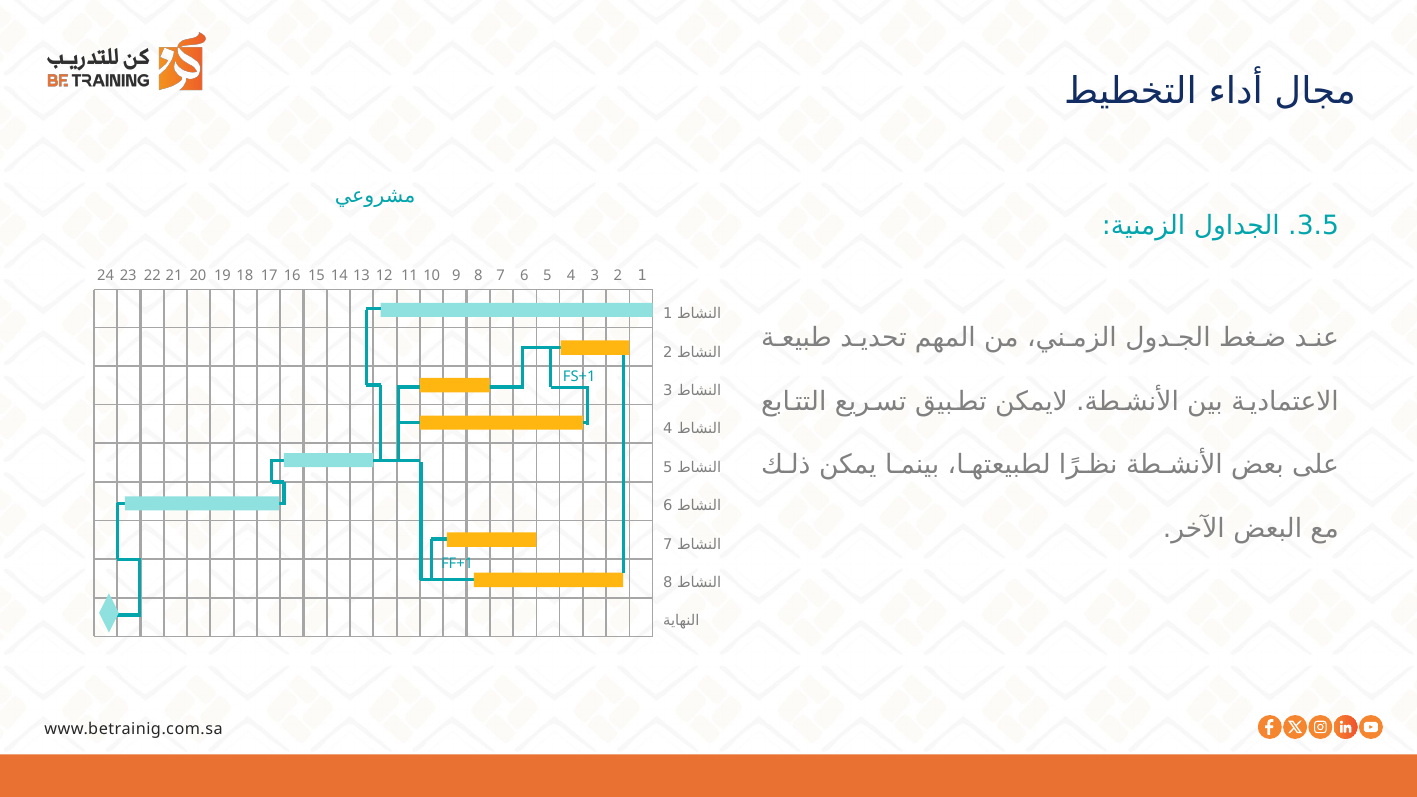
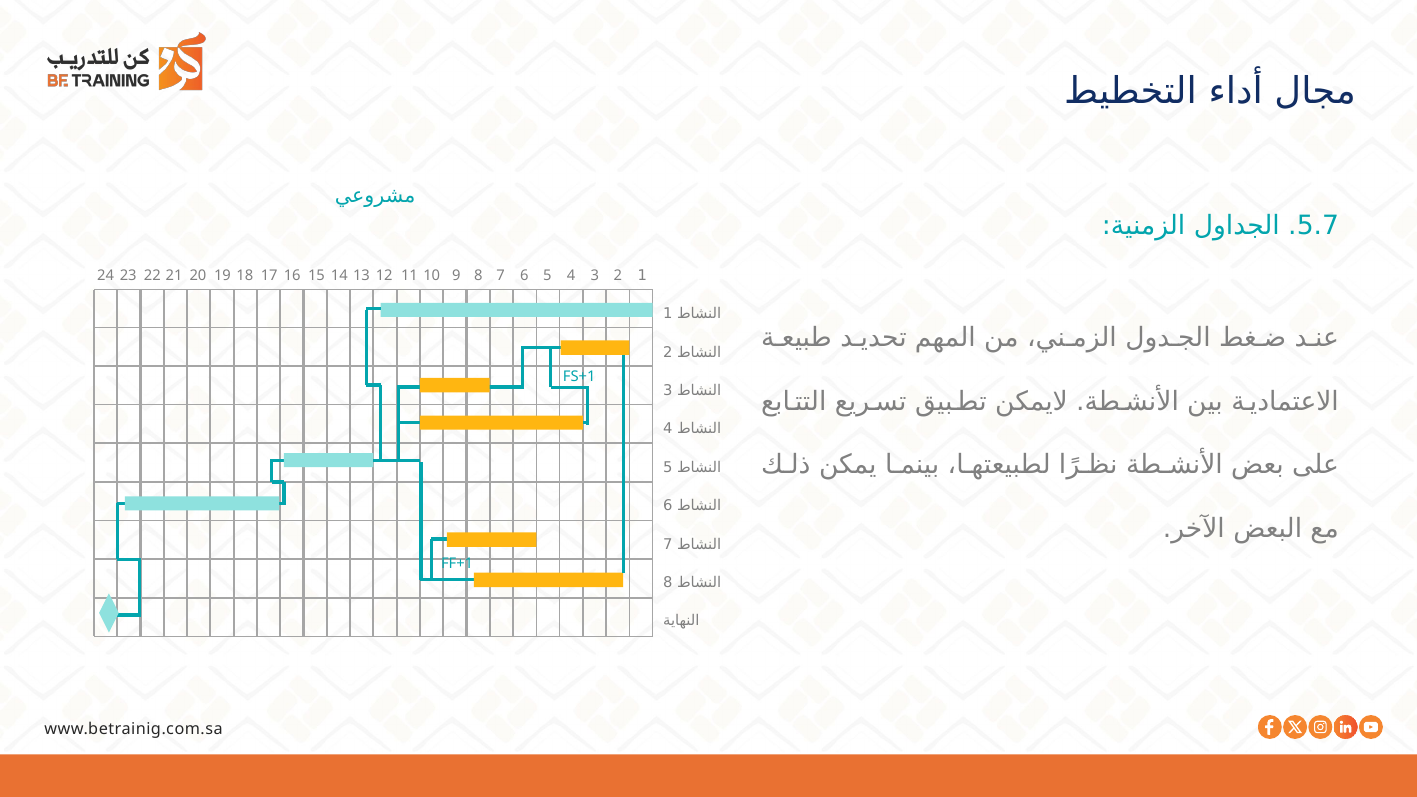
3.5: 3.5 -> 5.7
